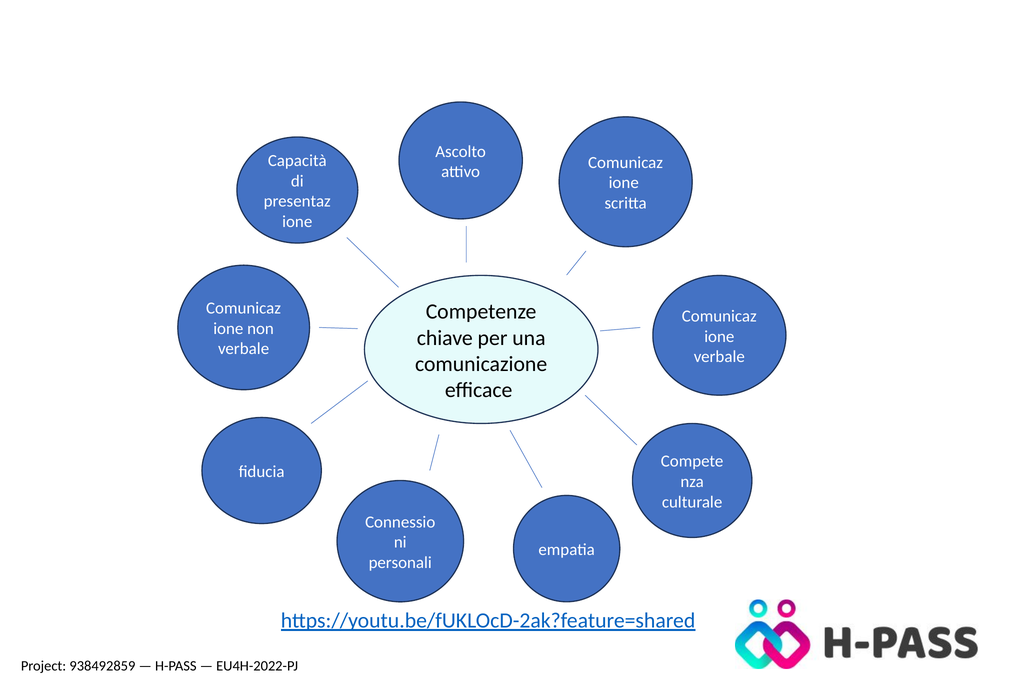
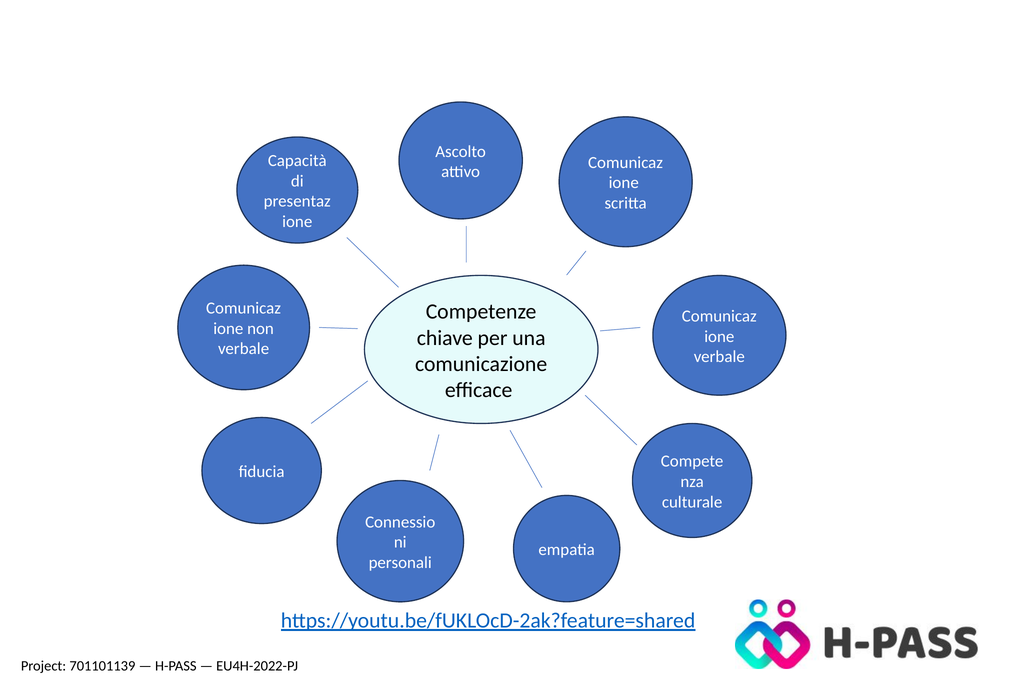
938492859: 938492859 -> 701101139
